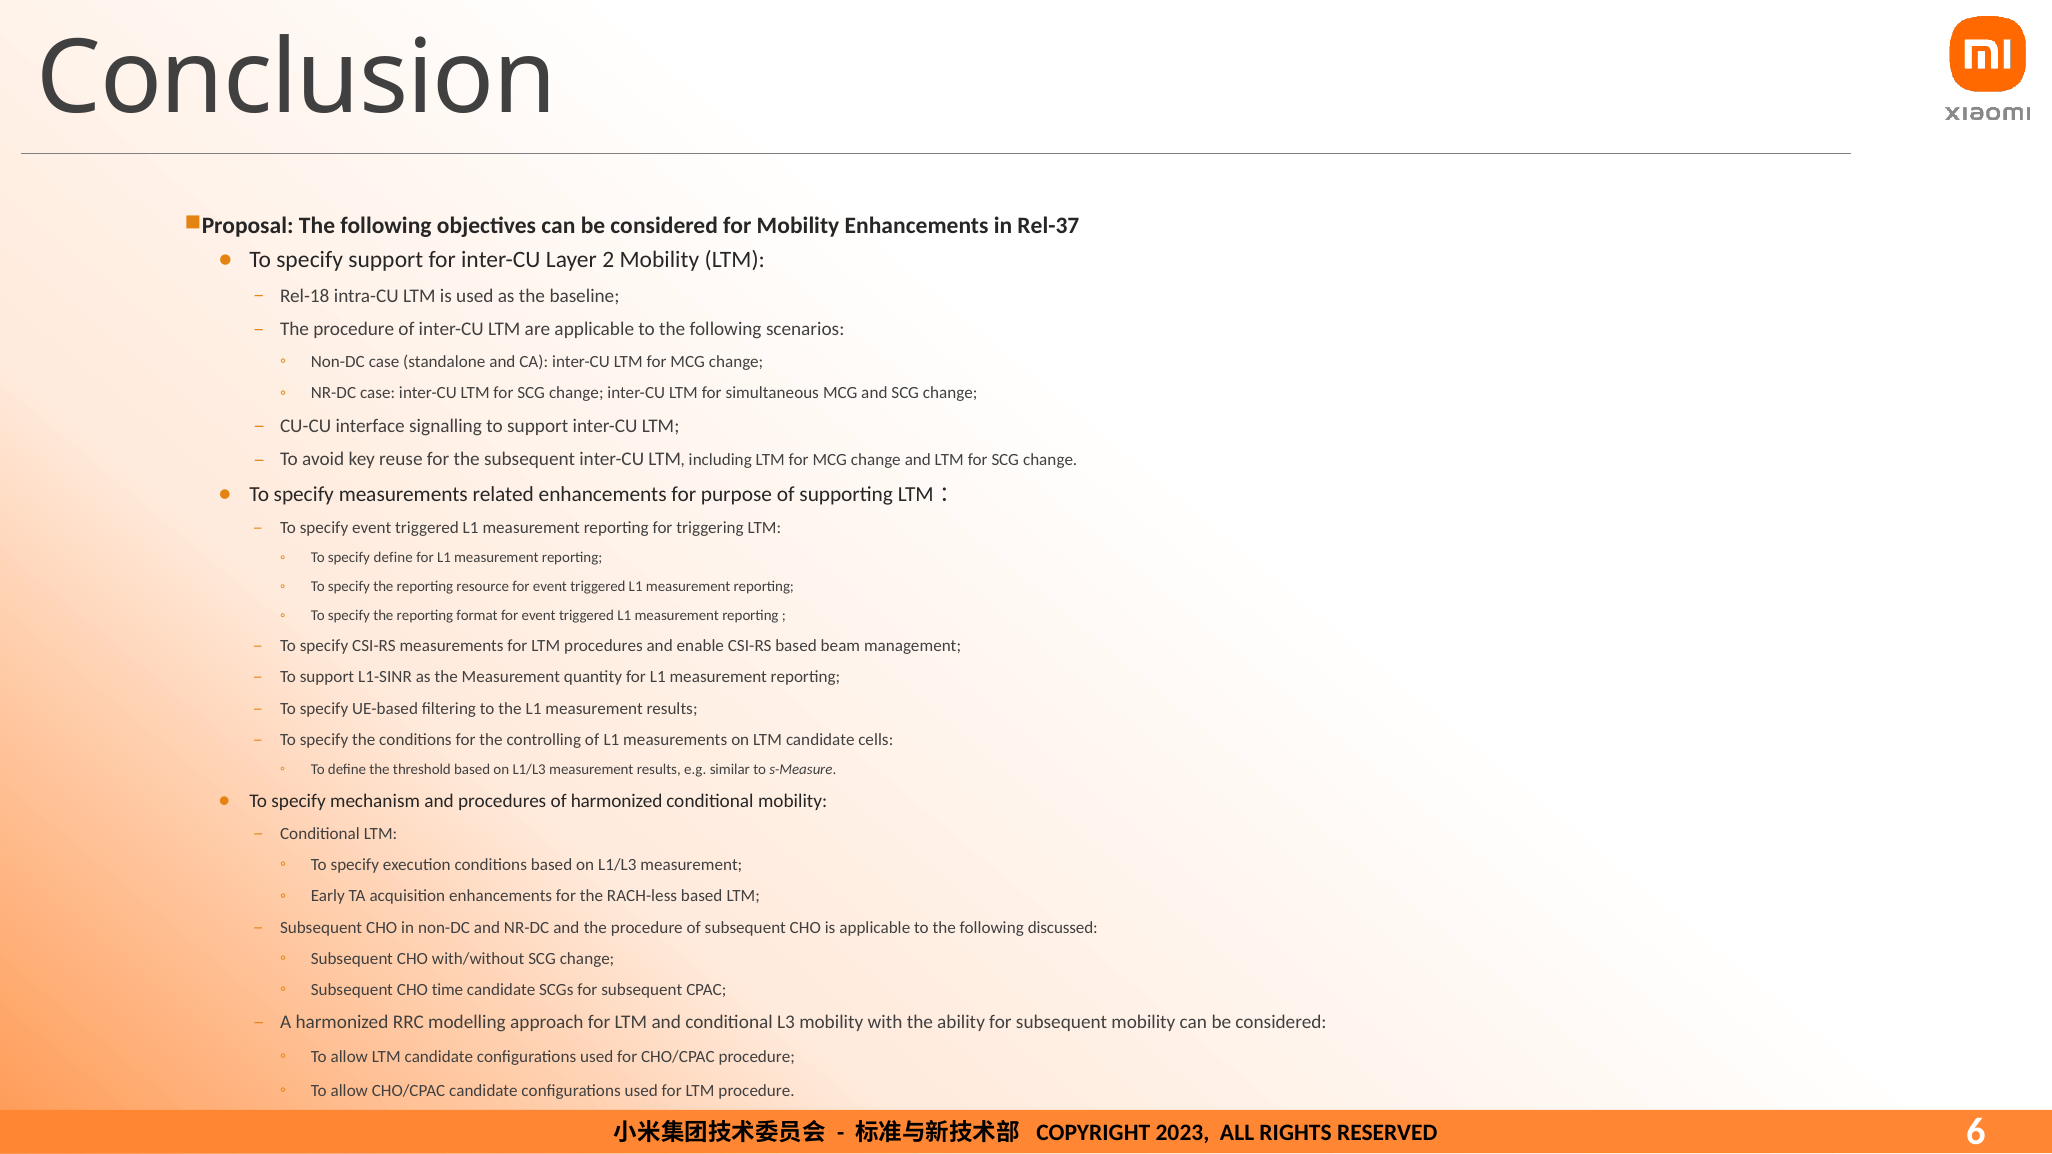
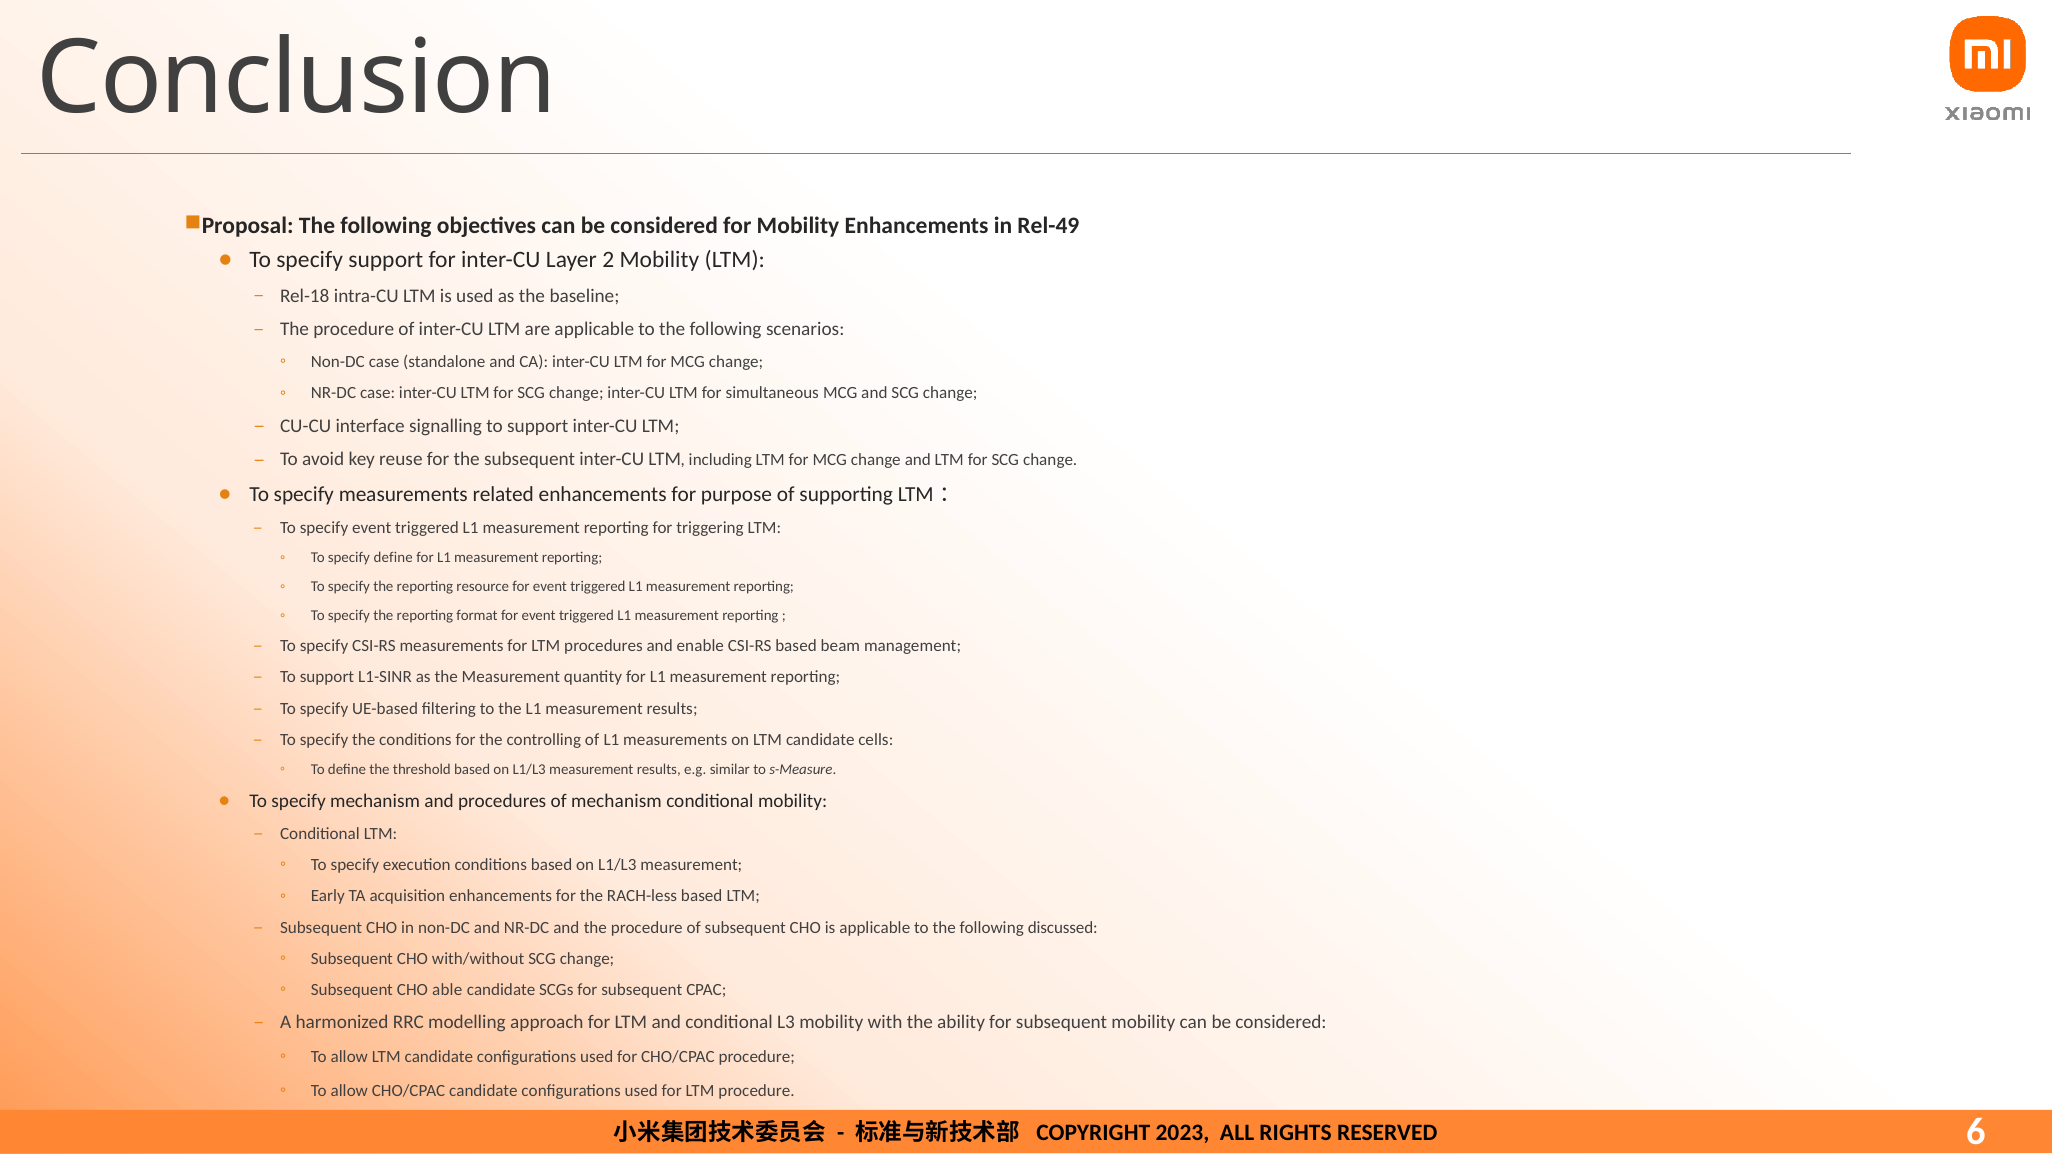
Rel-37: Rel-37 -> Rel-49
of harmonized: harmonized -> mechanism
time: time -> able
